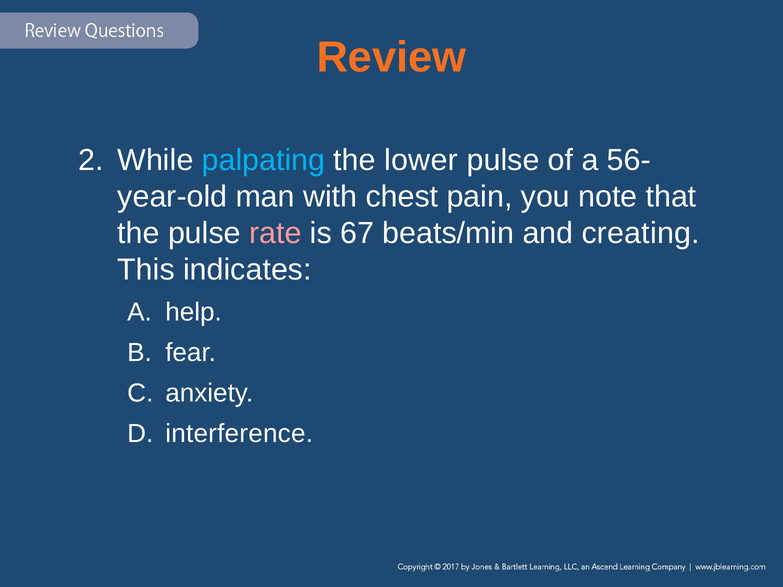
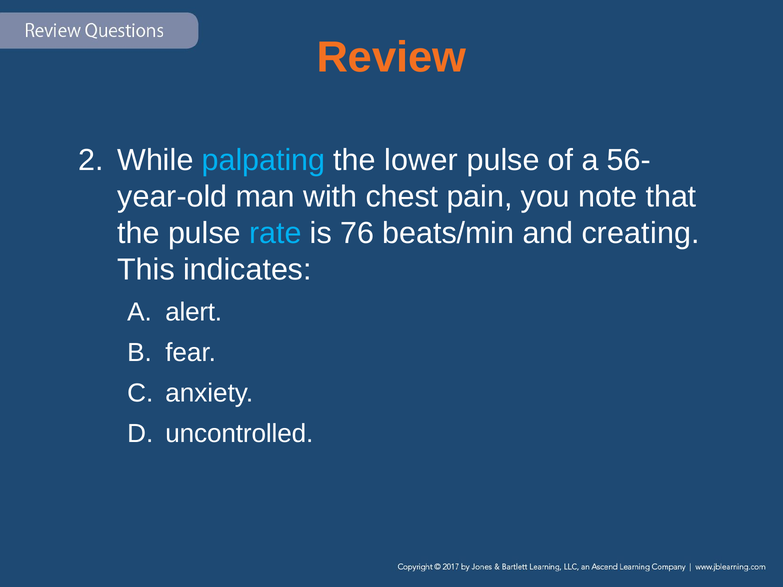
rate colour: pink -> light blue
67: 67 -> 76
help: help -> alert
interference: interference -> uncontrolled
